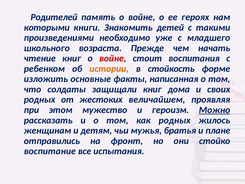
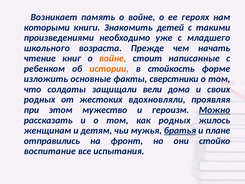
Родителей: Родителей -> Возникает
войне at (113, 58) colour: red -> orange
воспитания: воспитания -> написанные
написанная: написанная -> сверстники
защищали книг: книг -> вели
величайшем: величайшем -> вдохновляли
братья underline: none -> present
